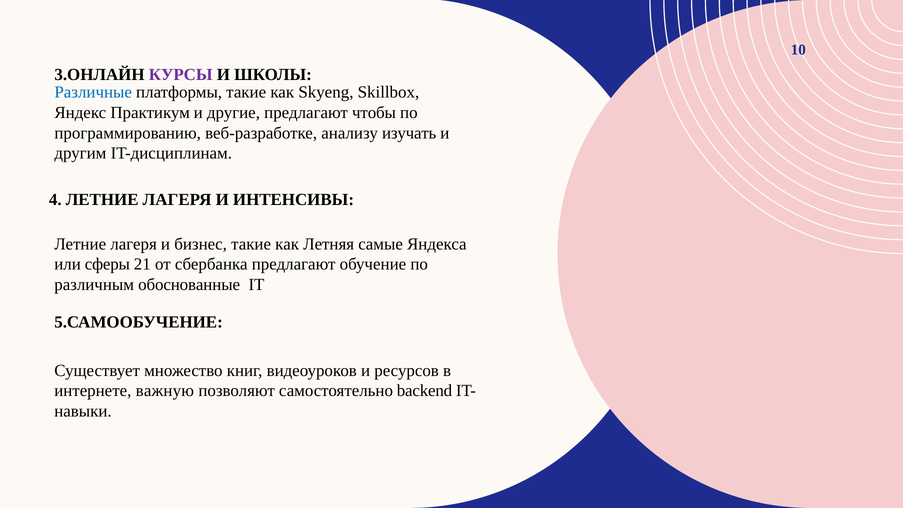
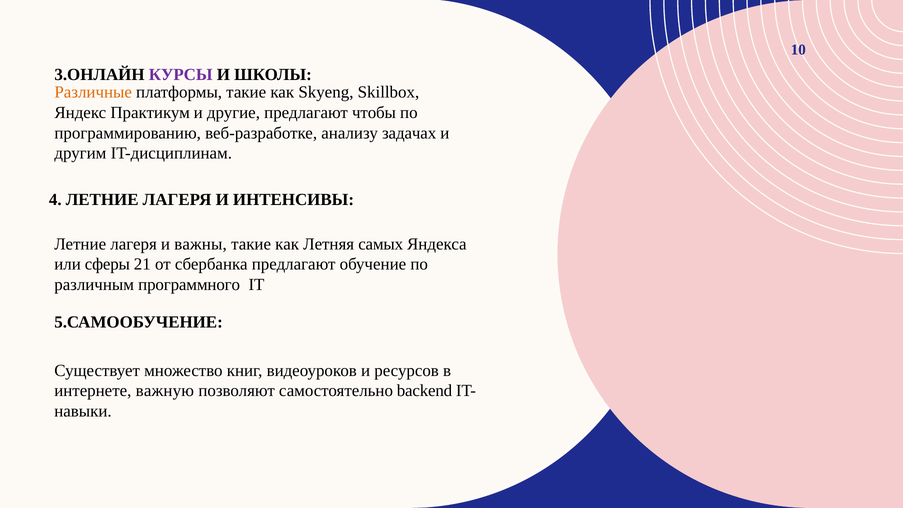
Различные colour: blue -> orange
изучать: изучать -> задачах
бизнес: бизнес -> важны
самые: самые -> самых
обоснованные: обоснованные -> программного
